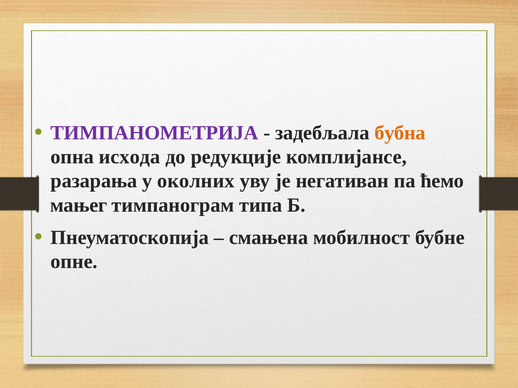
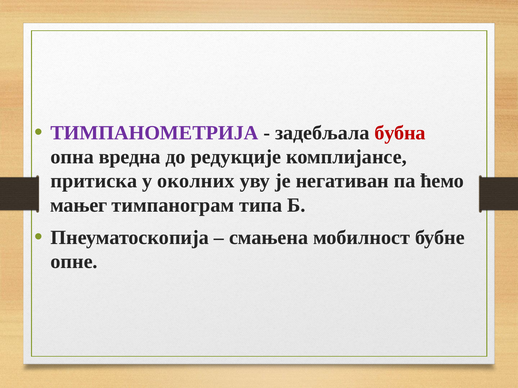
бубна colour: orange -> red
исхода: исхода -> вредна
разарања: разарања -> притиска
